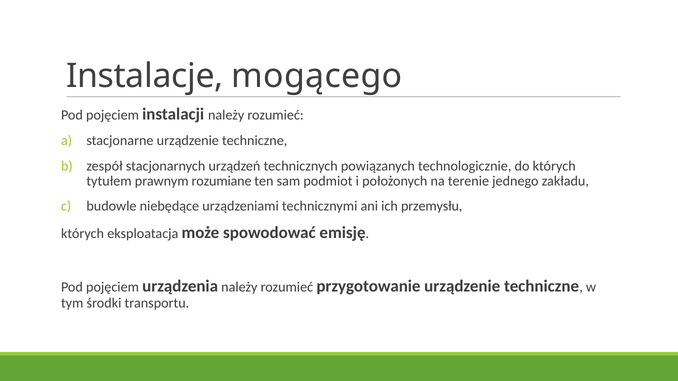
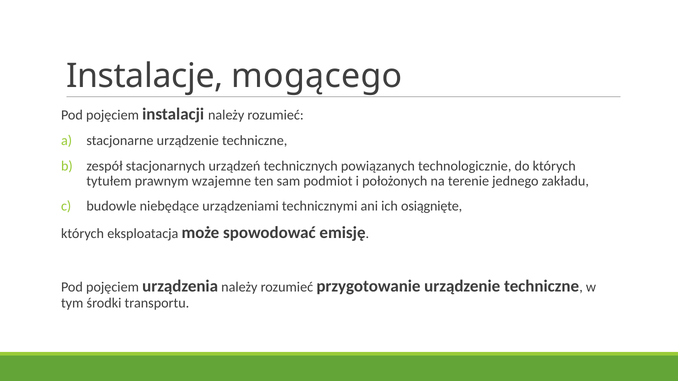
rozumiane: rozumiane -> wzajemne
przemysłu: przemysłu -> osiągnięte
